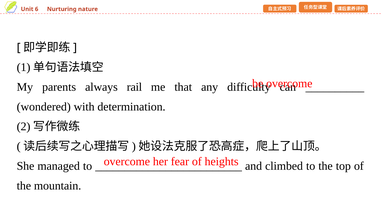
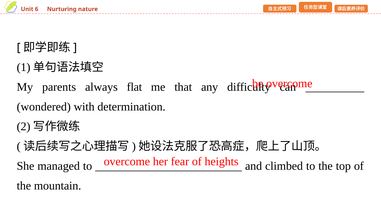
rail: rail -> flat
